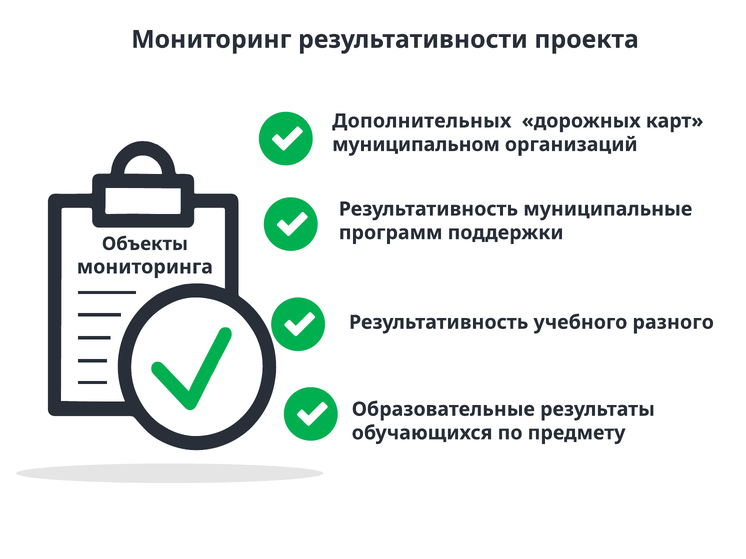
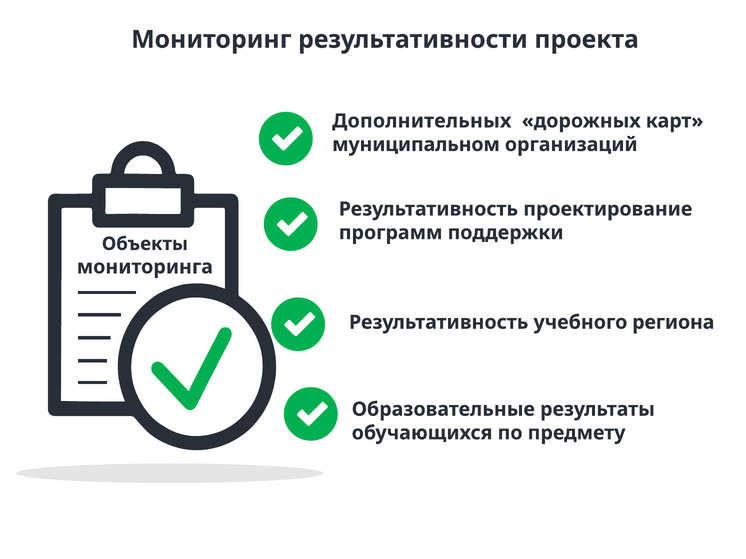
муниципальные: муниципальные -> проектирование
разного: разного -> региона
